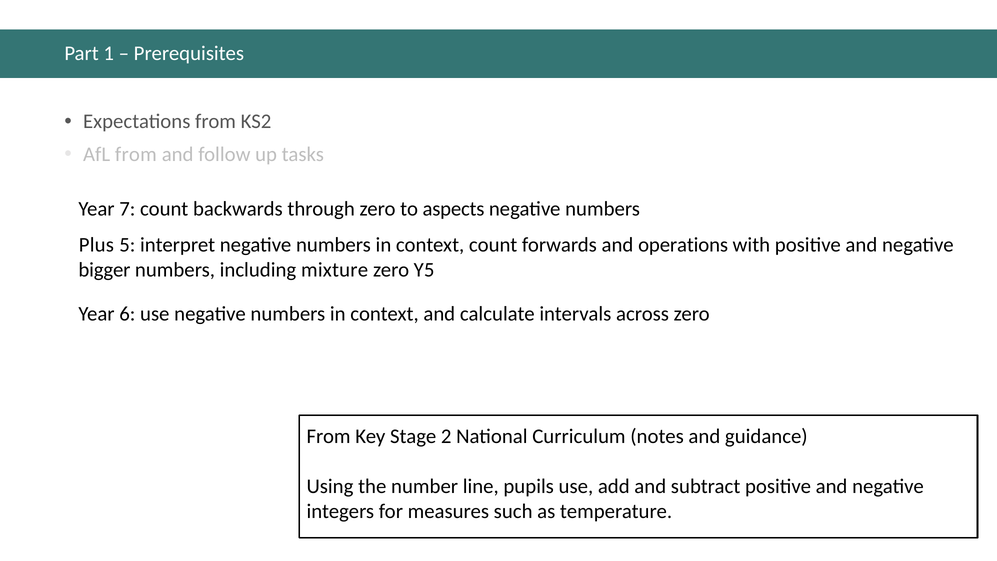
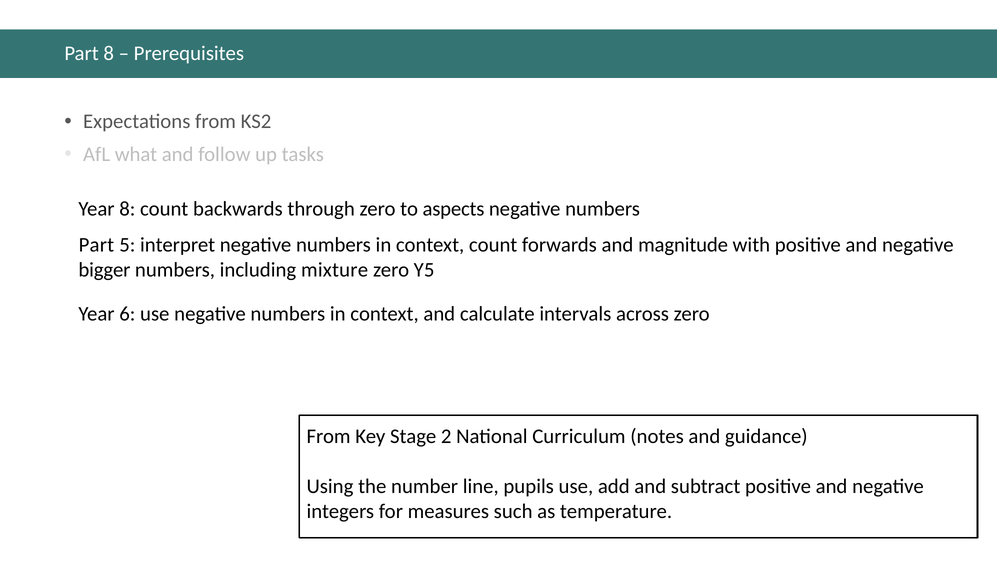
Part 1: 1 -> 8
AfL from: from -> what
Year 7: 7 -> 8
Plus at (96, 245): Plus -> Part
operations: operations -> magnitude
